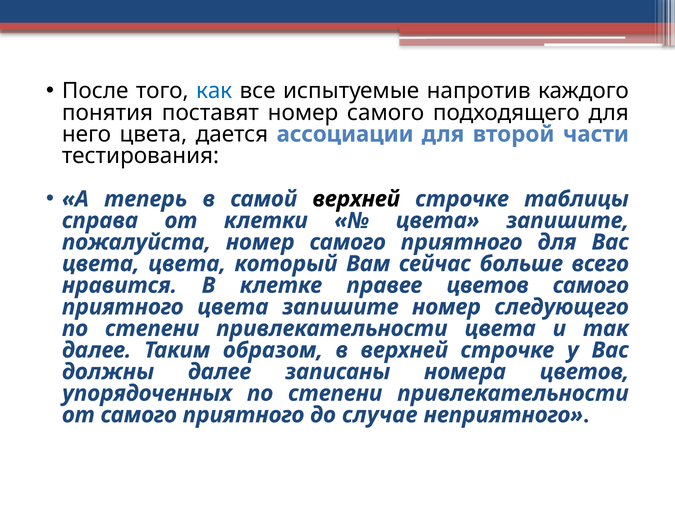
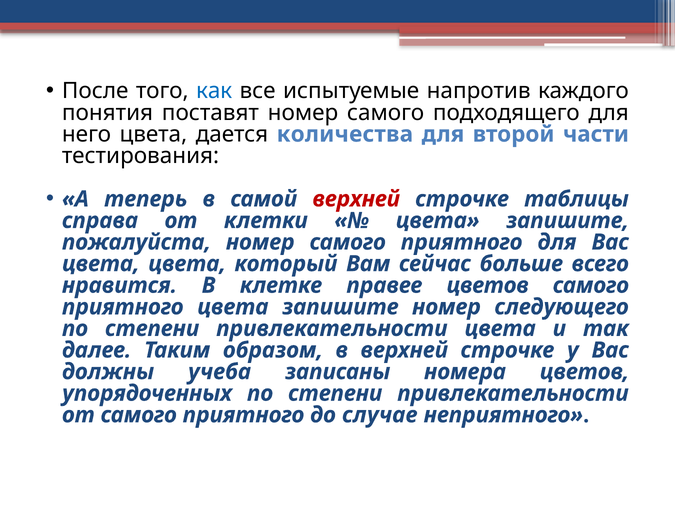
ассоциации: ассоциации -> количества
верхней at (356, 199) colour: black -> red
должны далее: далее -> учеба
